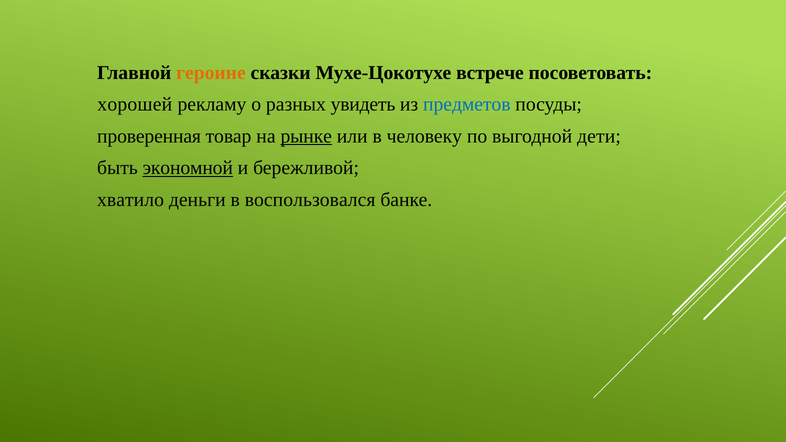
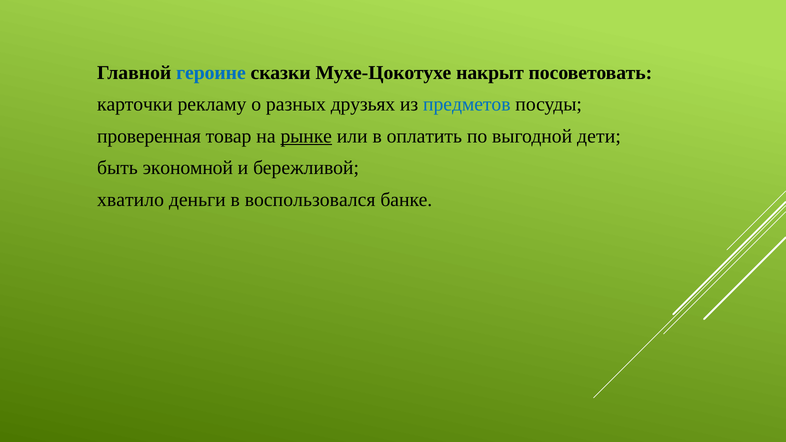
героине colour: orange -> blue
встрече: встрече -> накрыт
хорошей: хорошей -> карточки
увидеть: увидеть -> друзьях
человеку: человеку -> оплатить
экономной underline: present -> none
